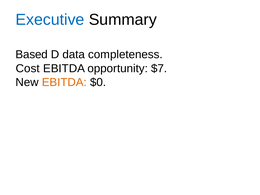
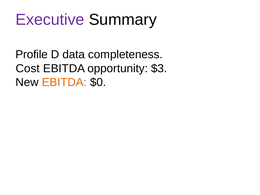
Executive colour: blue -> purple
Based: Based -> Profile
$7: $7 -> $3
